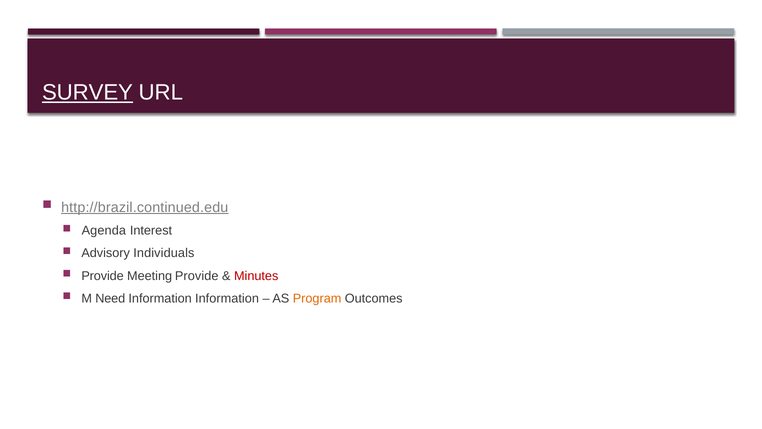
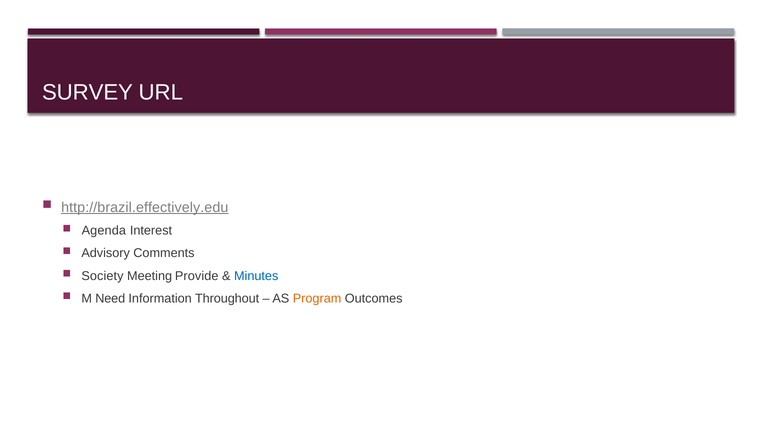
SURVEY underline: present -> none
http://brazil.continued.edu: http://brazil.continued.edu -> http://brazil.effectively.edu
Individuals: Individuals -> Comments
Provide at (103, 276): Provide -> Society
Minutes colour: red -> blue
Information Information: Information -> Throughout
